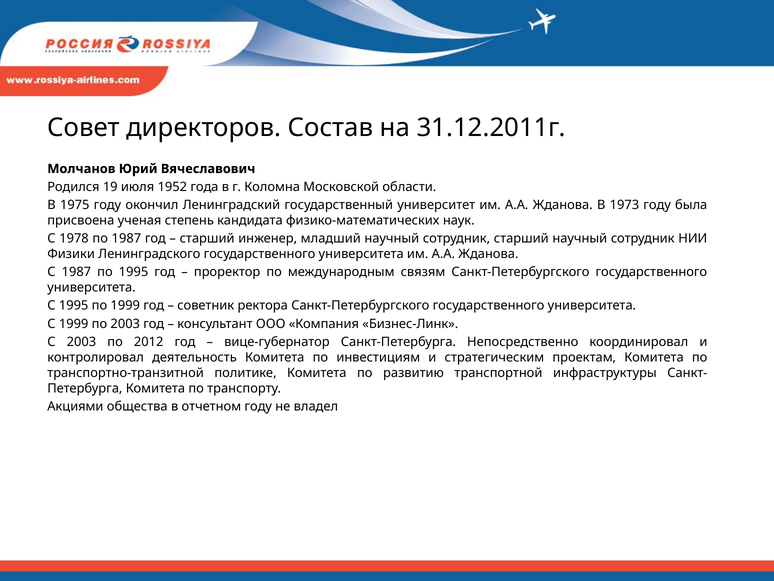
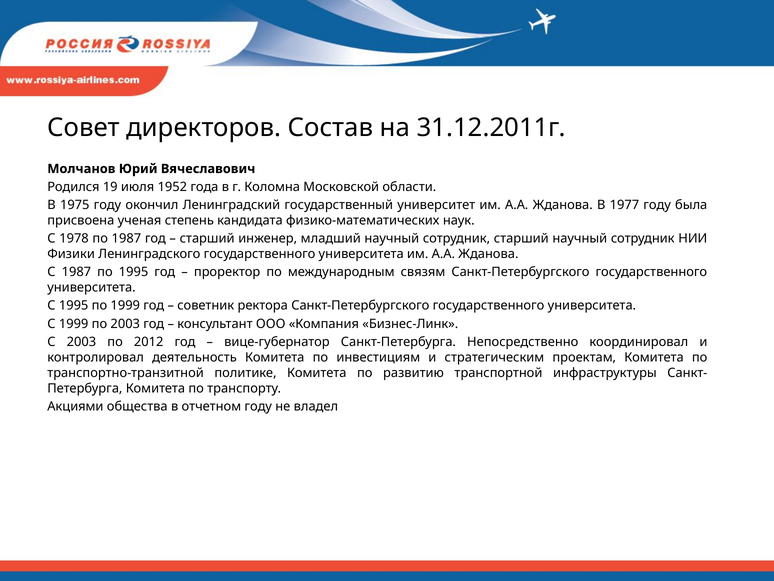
1973: 1973 -> 1977
